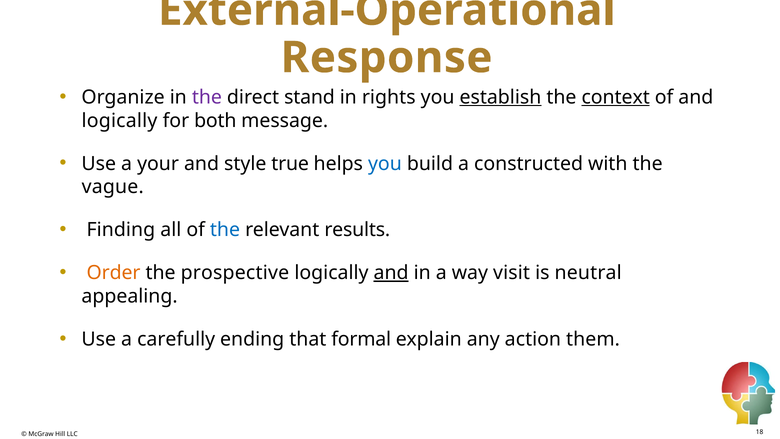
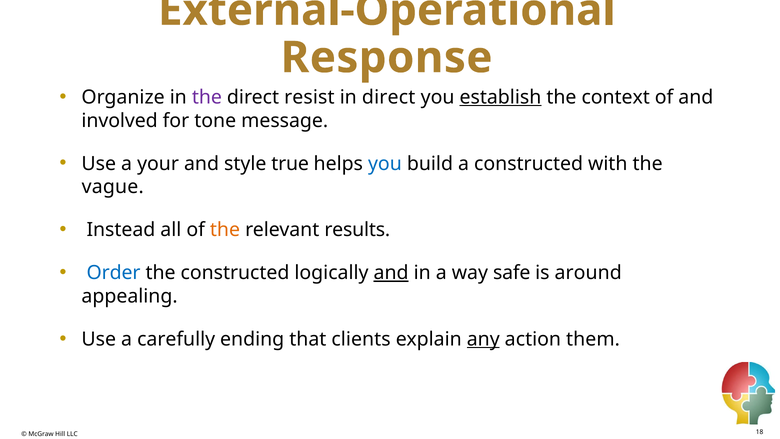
stand: stand -> resist
in rights: rights -> direct
context underline: present -> none
logically at (119, 121): logically -> involved
both: both -> tone
Finding: Finding -> Instead
the at (225, 230) colour: blue -> orange
Order colour: orange -> blue
the prospective: prospective -> constructed
visit: visit -> safe
neutral: neutral -> around
formal: formal -> clients
any underline: none -> present
